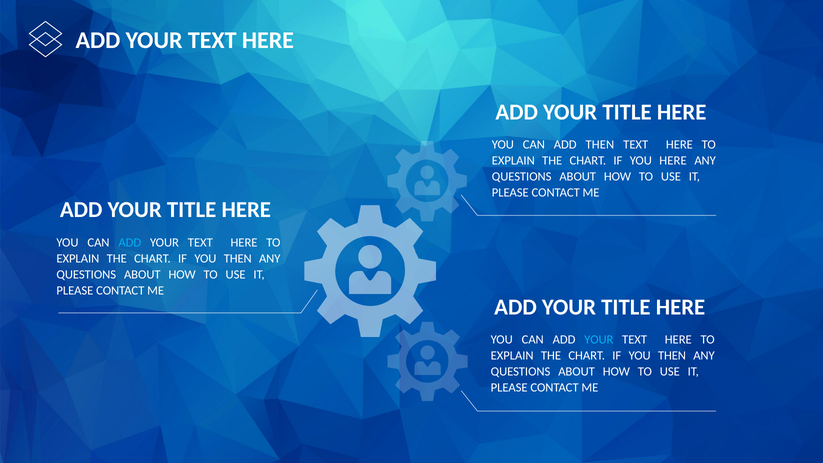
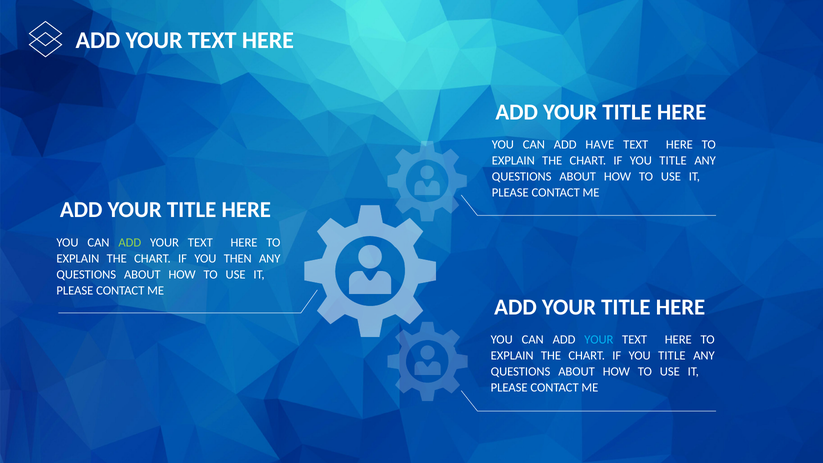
ADD THEN: THEN -> HAVE
HERE at (673, 161): HERE -> TITLE
ADD at (130, 242) colour: light blue -> light green
THEN at (672, 355): THEN -> TITLE
